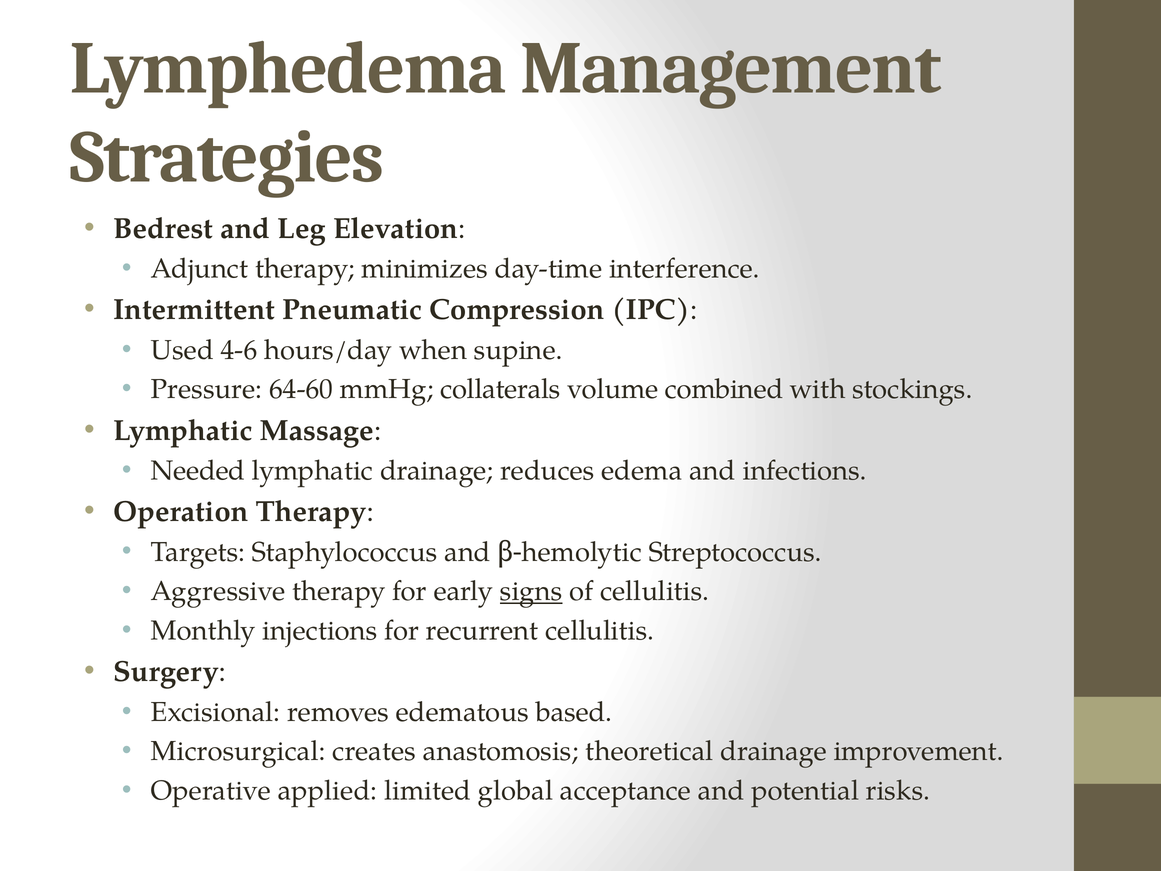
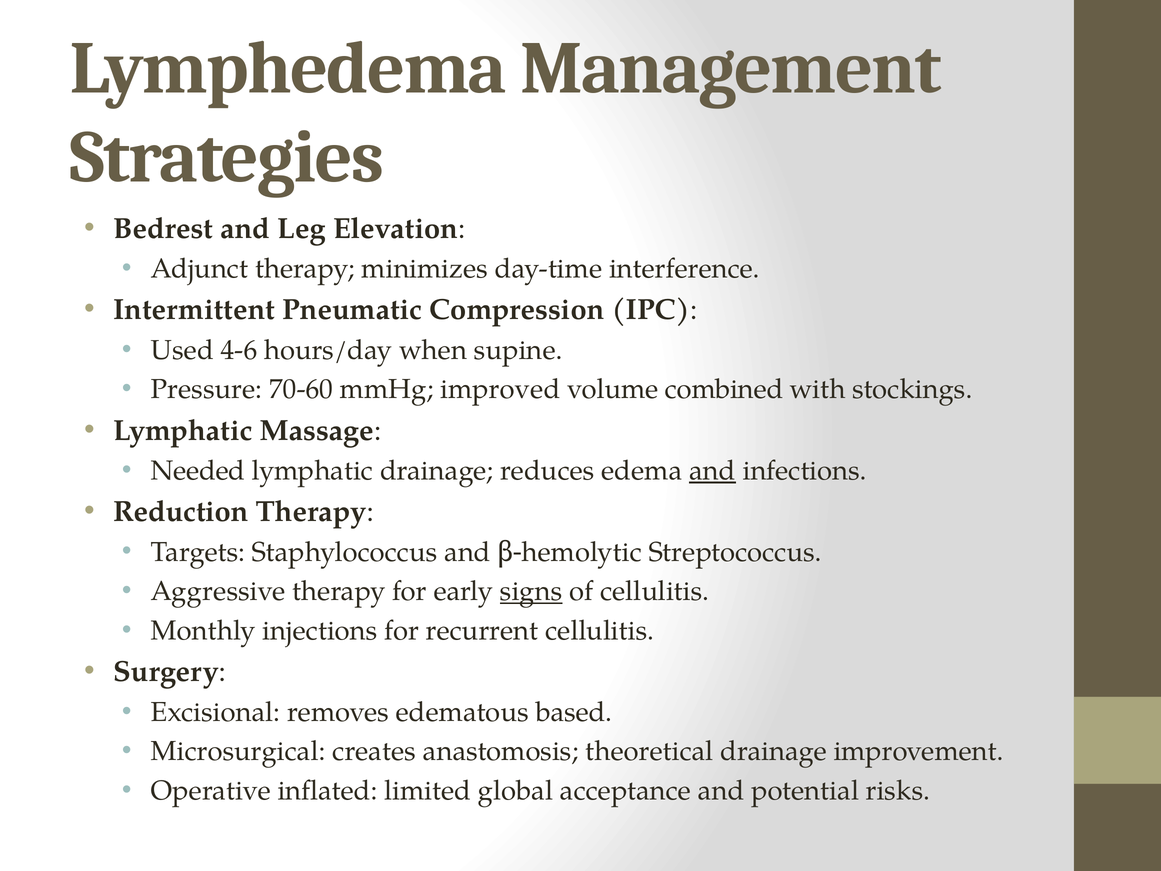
64-60: 64-60 -> 70-60
collaterals: collaterals -> improved
and at (712, 471) underline: none -> present
Operation: Operation -> Reduction
applied: applied -> inflated
